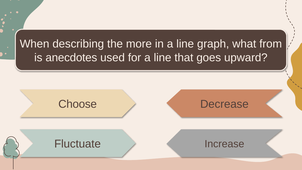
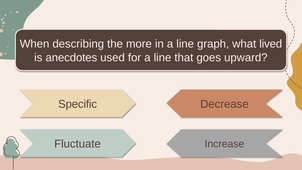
from: from -> lived
Choose: Choose -> Specific
